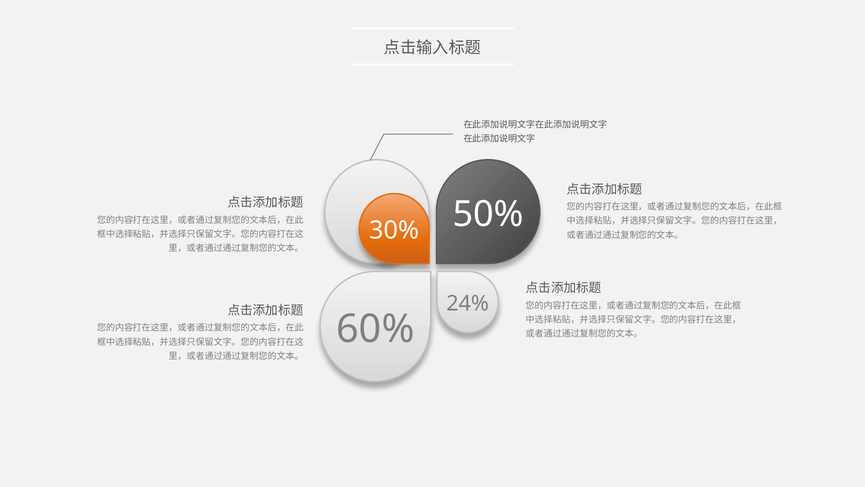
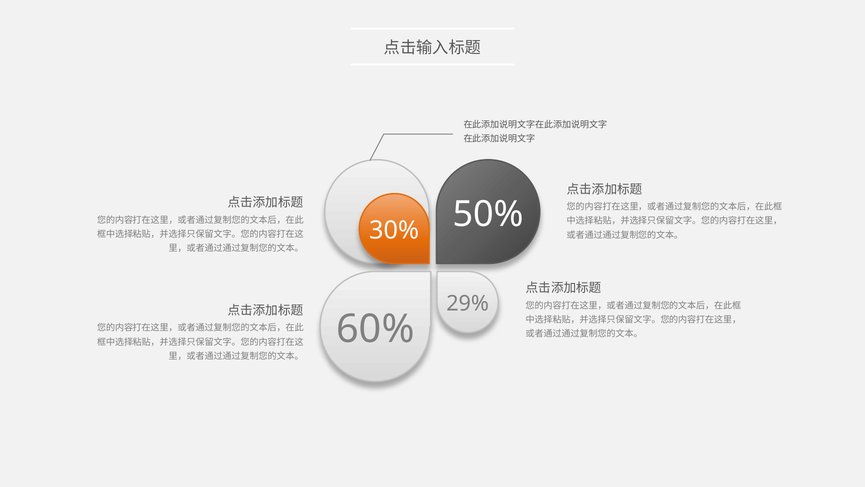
24%: 24% -> 29%
